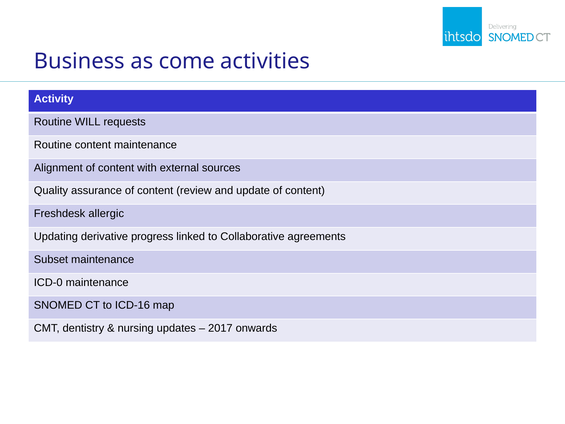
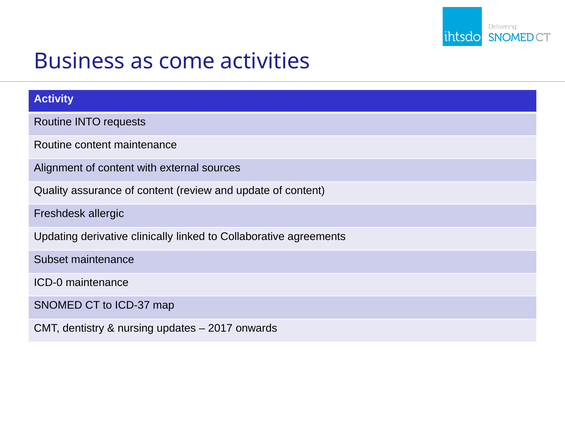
WILL: WILL -> INTO
progress: progress -> clinically
ICD-16: ICD-16 -> ICD-37
